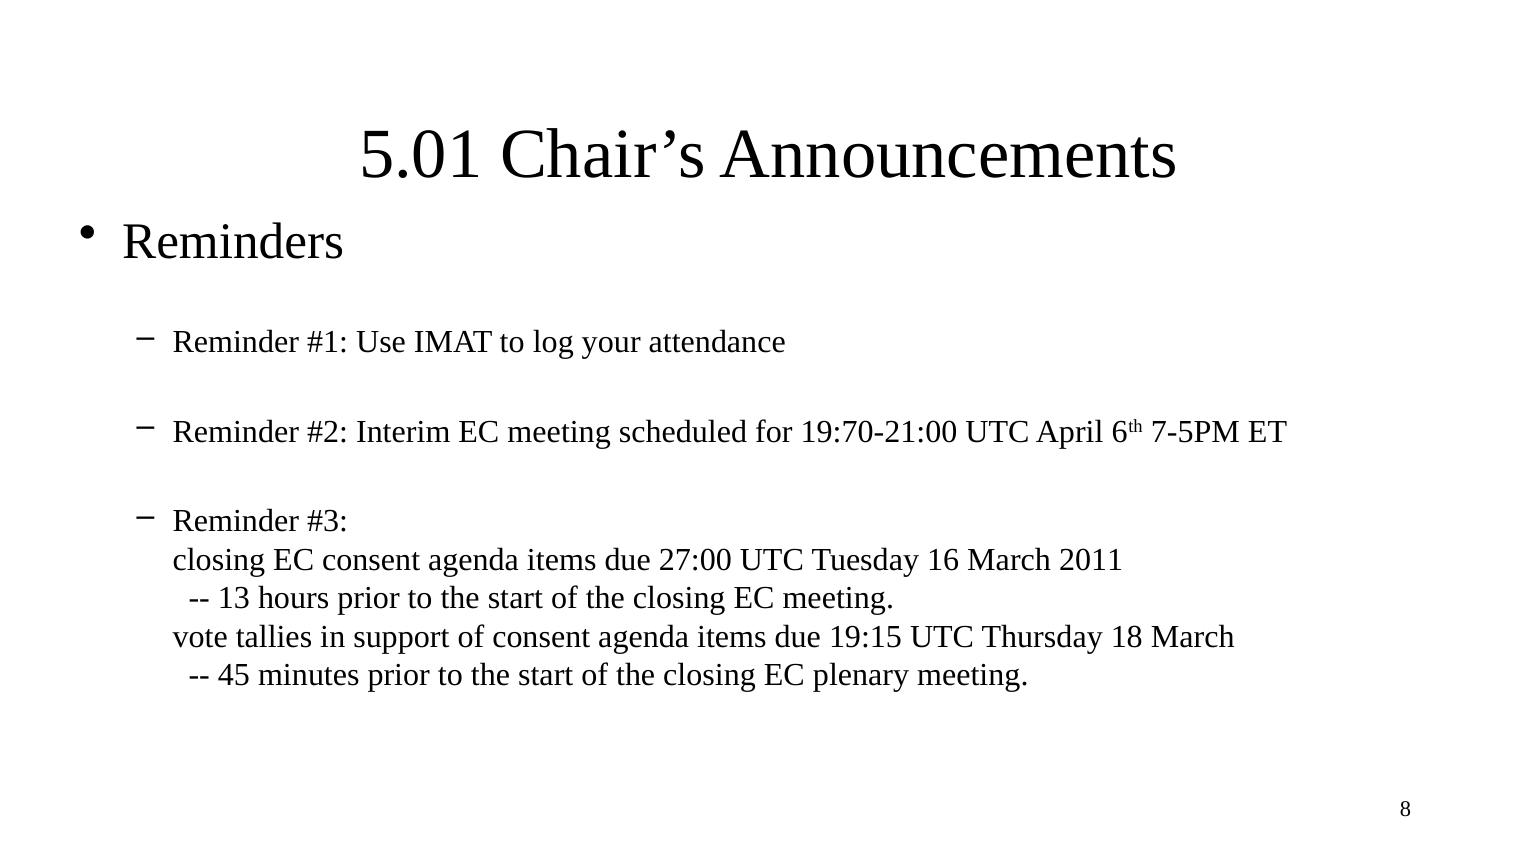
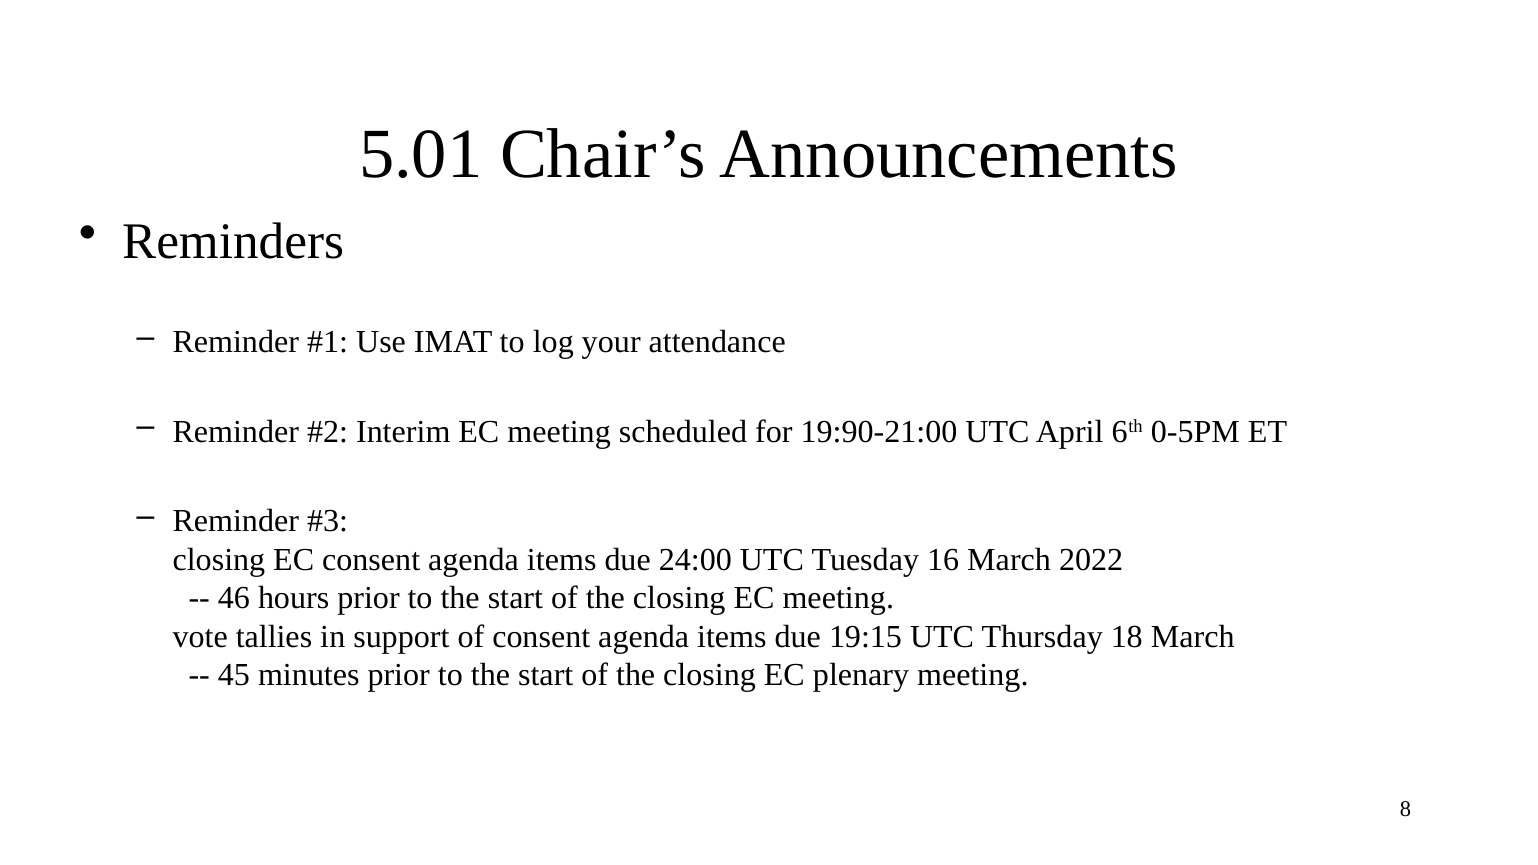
19:70-21:00: 19:70-21:00 -> 19:90-21:00
7-5PM: 7-5PM -> 0-5PM
27:00: 27:00 -> 24:00
2011: 2011 -> 2022
13: 13 -> 46
